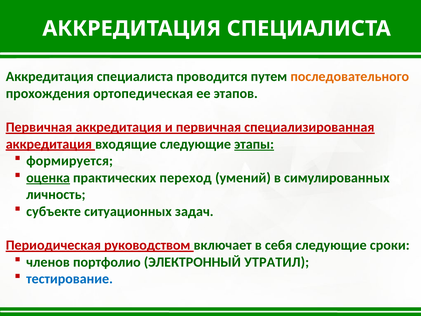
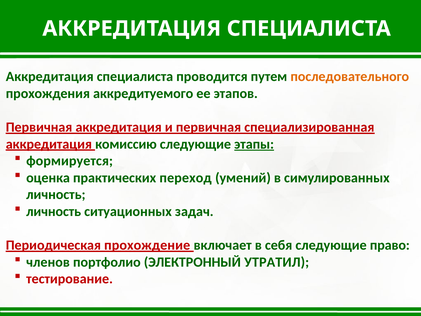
ортопедическая: ортопедическая -> аккредитуемого
входящие: входящие -> комиссию
оценка underline: present -> none
субъекте at (54, 211): субъекте -> личность
руководством: руководством -> прохождение
сроки: сроки -> право
тестирование colour: blue -> red
